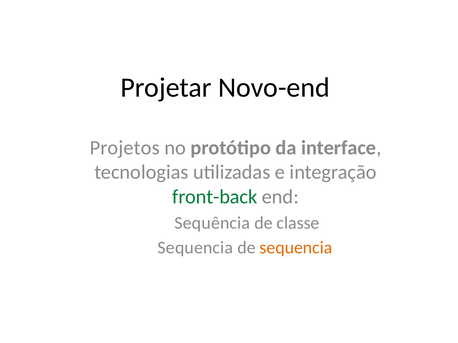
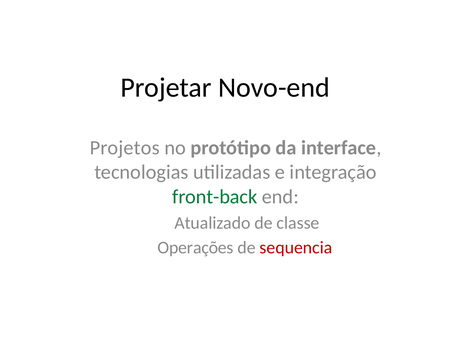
Sequência: Sequência -> Atualizado
Sequencia at (195, 248): Sequencia -> Operações
sequencia at (296, 248) colour: orange -> red
